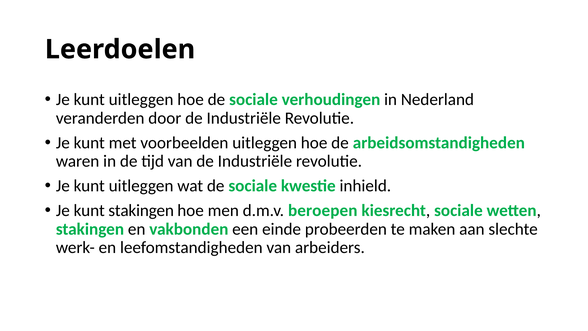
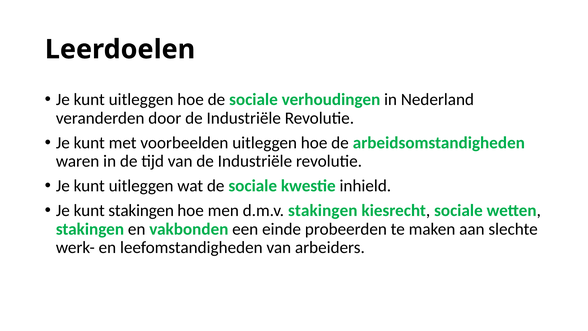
d.m.v beroepen: beroepen -> stakingen
